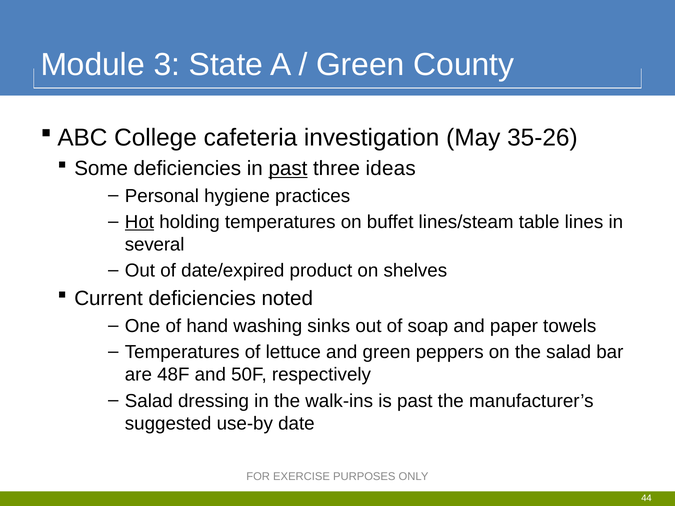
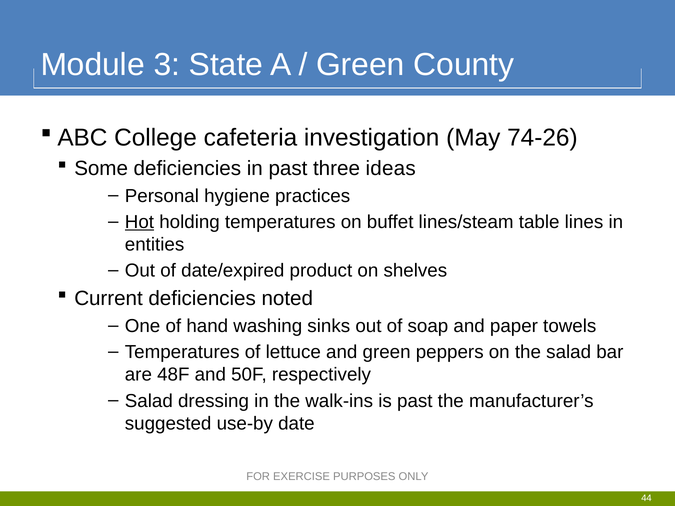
35-26: 35-26 -> 74-26
past at (288, 169) underline: present -> none
several: several -> entities
